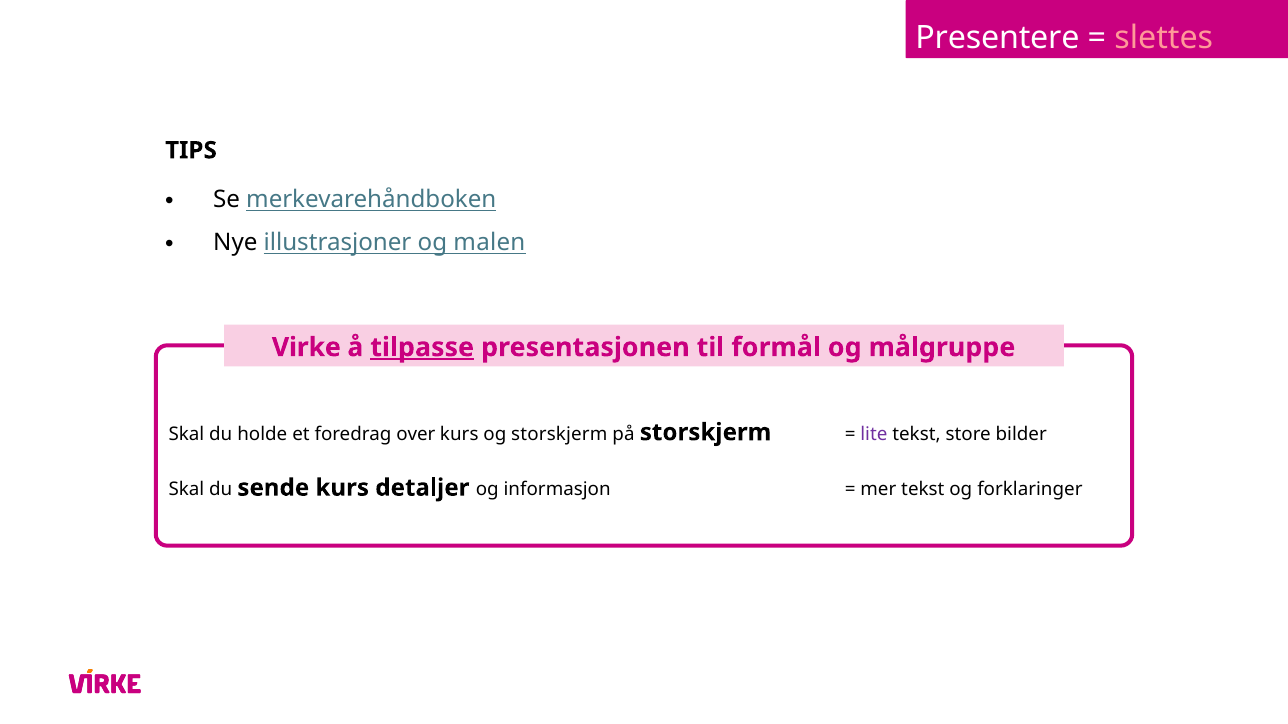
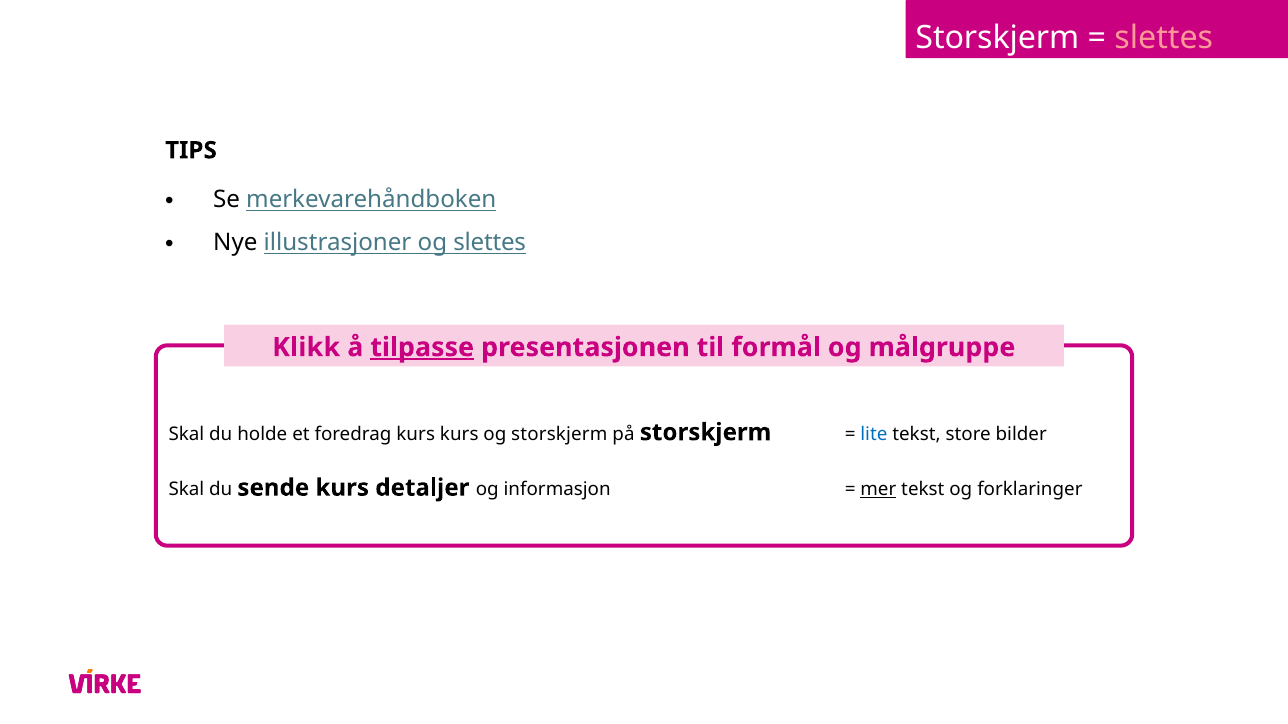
Presentere at (997, 38): Presentere -> Storskjerm
og malen: malen -> slettes
Virke: Virke -> Klikk
foredrag over: over -> kurs
lite colour: purple -> blue
mer underline: none -> present
